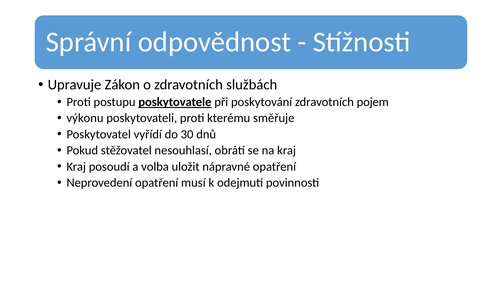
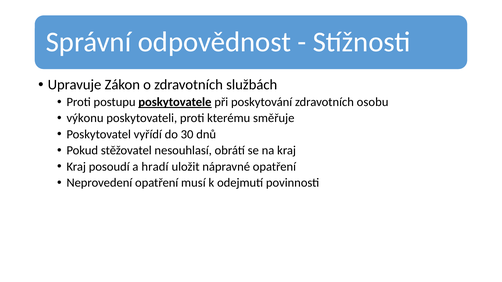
pojem: pojem -> osobu
volba: volba -> hradí
